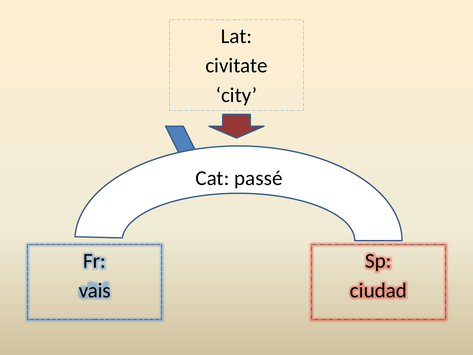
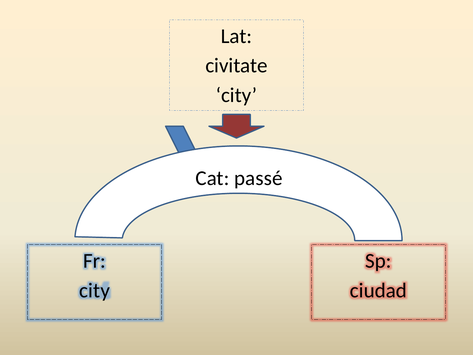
vais at (95, 290): vais -> city
